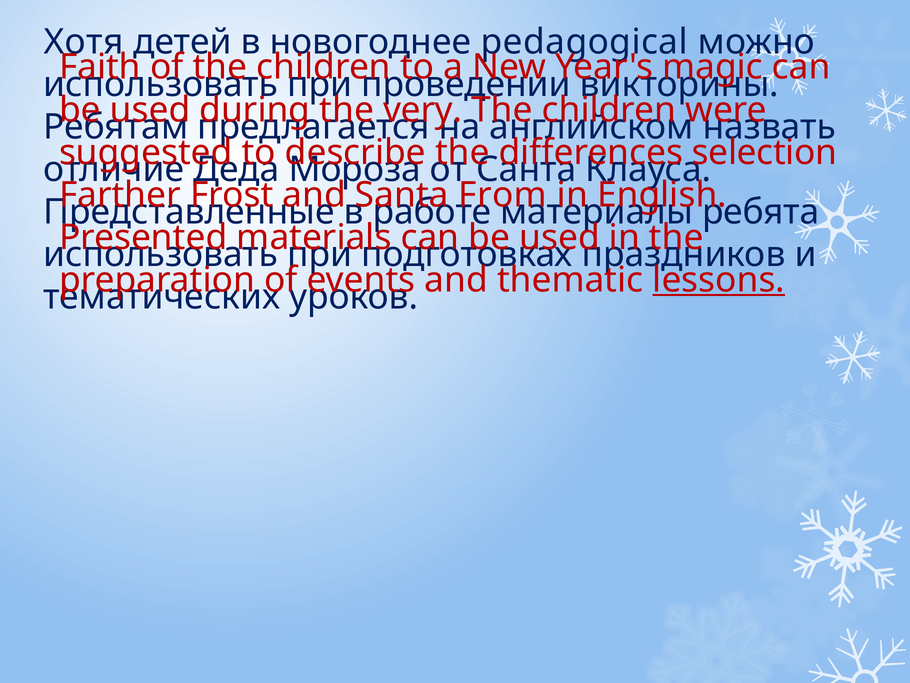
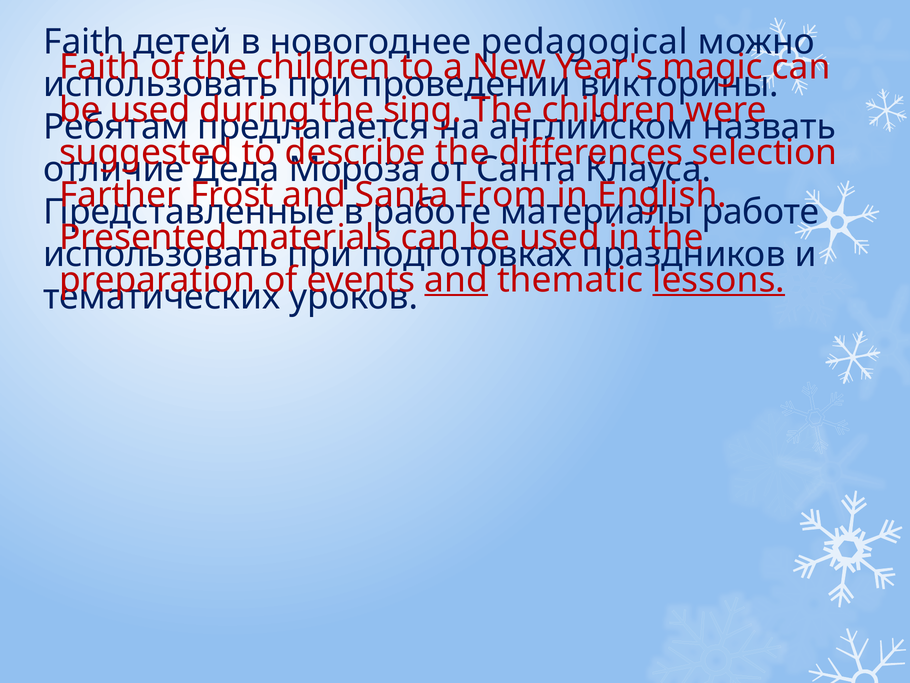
Хотя at (84, 42): Хотя -> Faith
very: very -> sing
ребята at (761, 212): ребята -> работе
and at (456, 280) underline: none -> present
